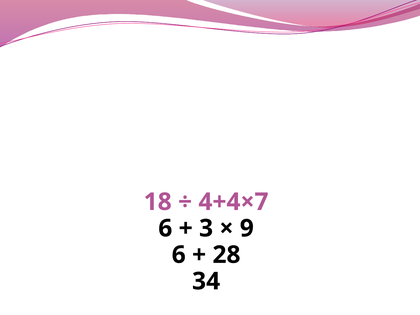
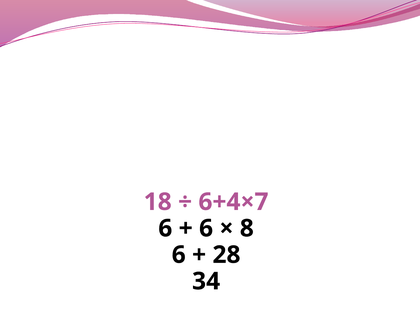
4+4×7: 4+4×7 -> 6+4×7
3 at (206, 228): 3 -> 6
9: 9 -> 8
